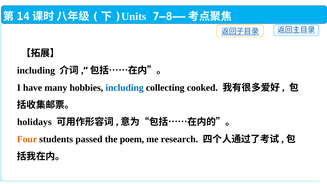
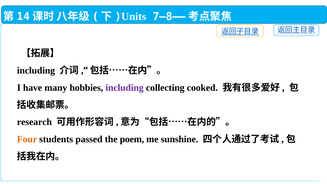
including at (125, 88) colour: blue -> purple
holidays: holidays -> research
research: research -> sunshine
